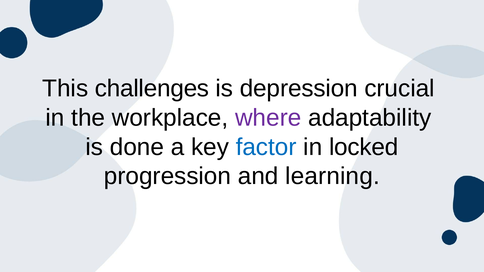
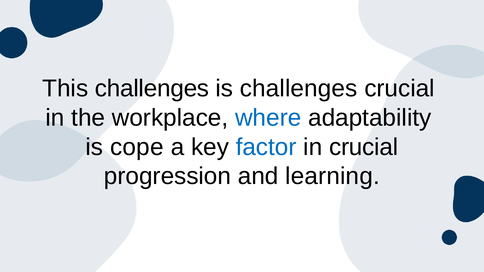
is depression: depression -> challenges
where colour: purple -> blue
done: done -> cope
in locked: locked -> crucial
